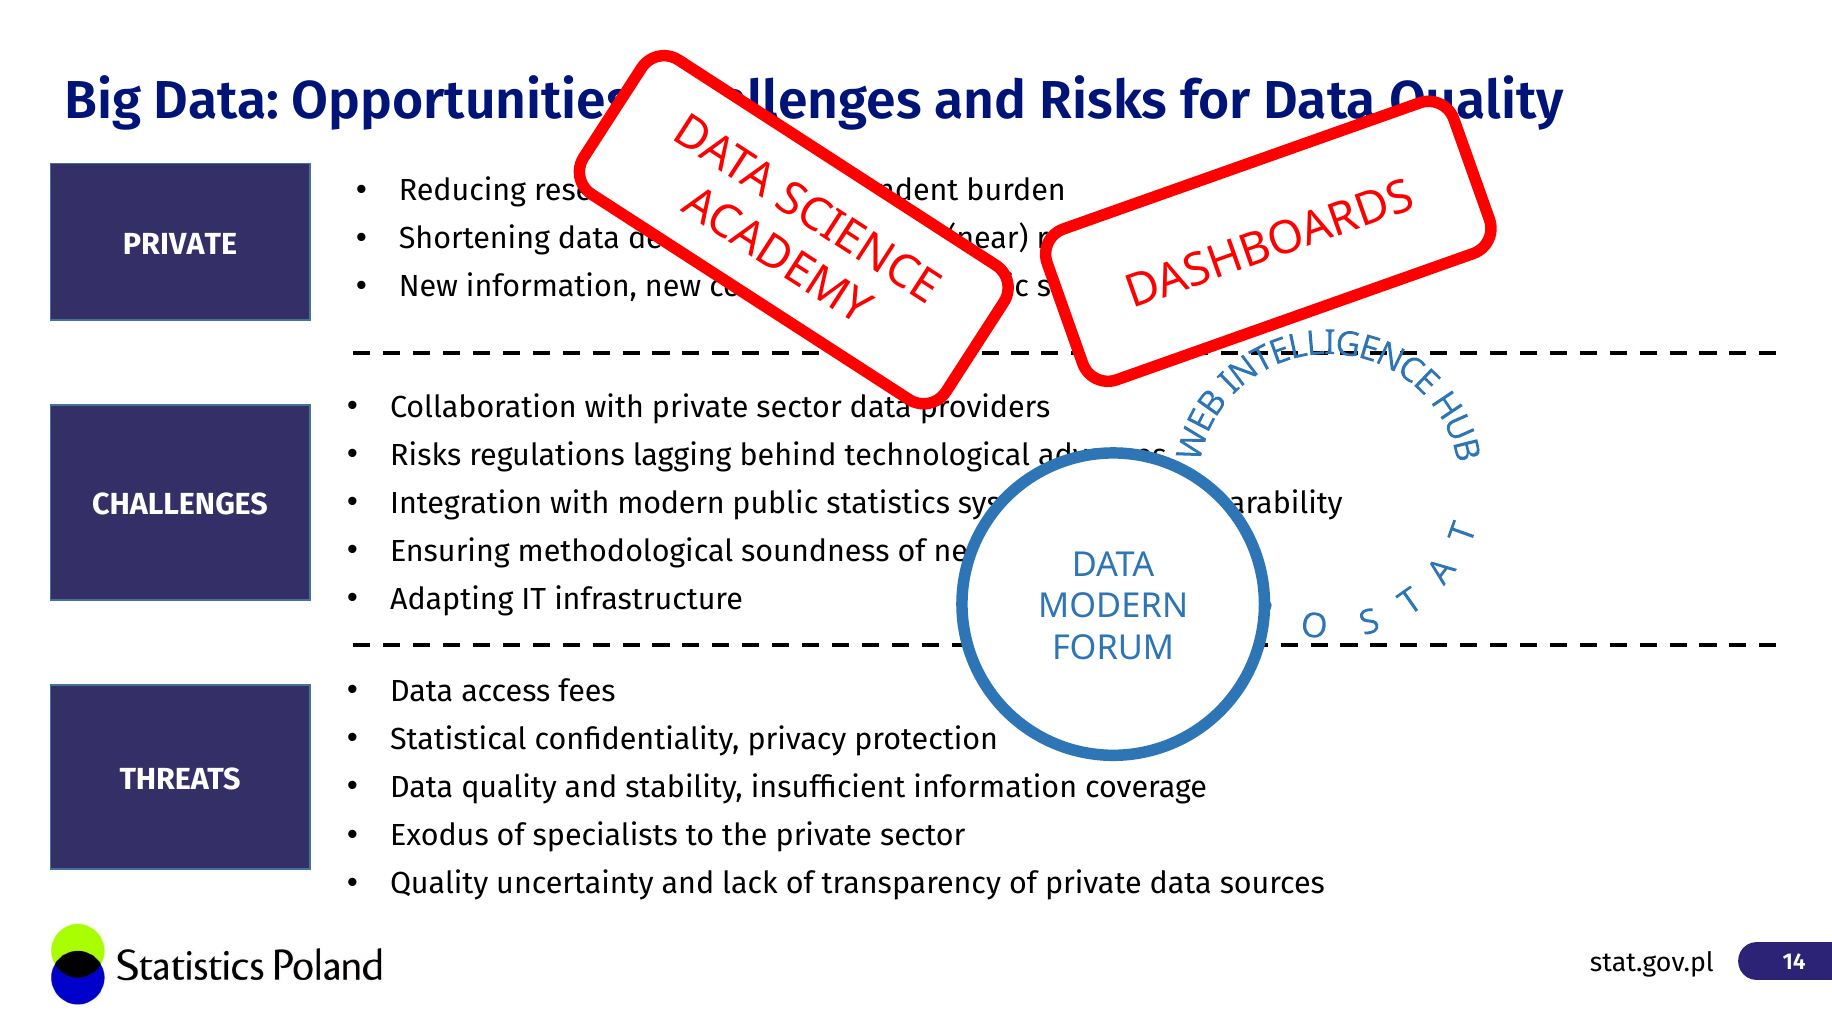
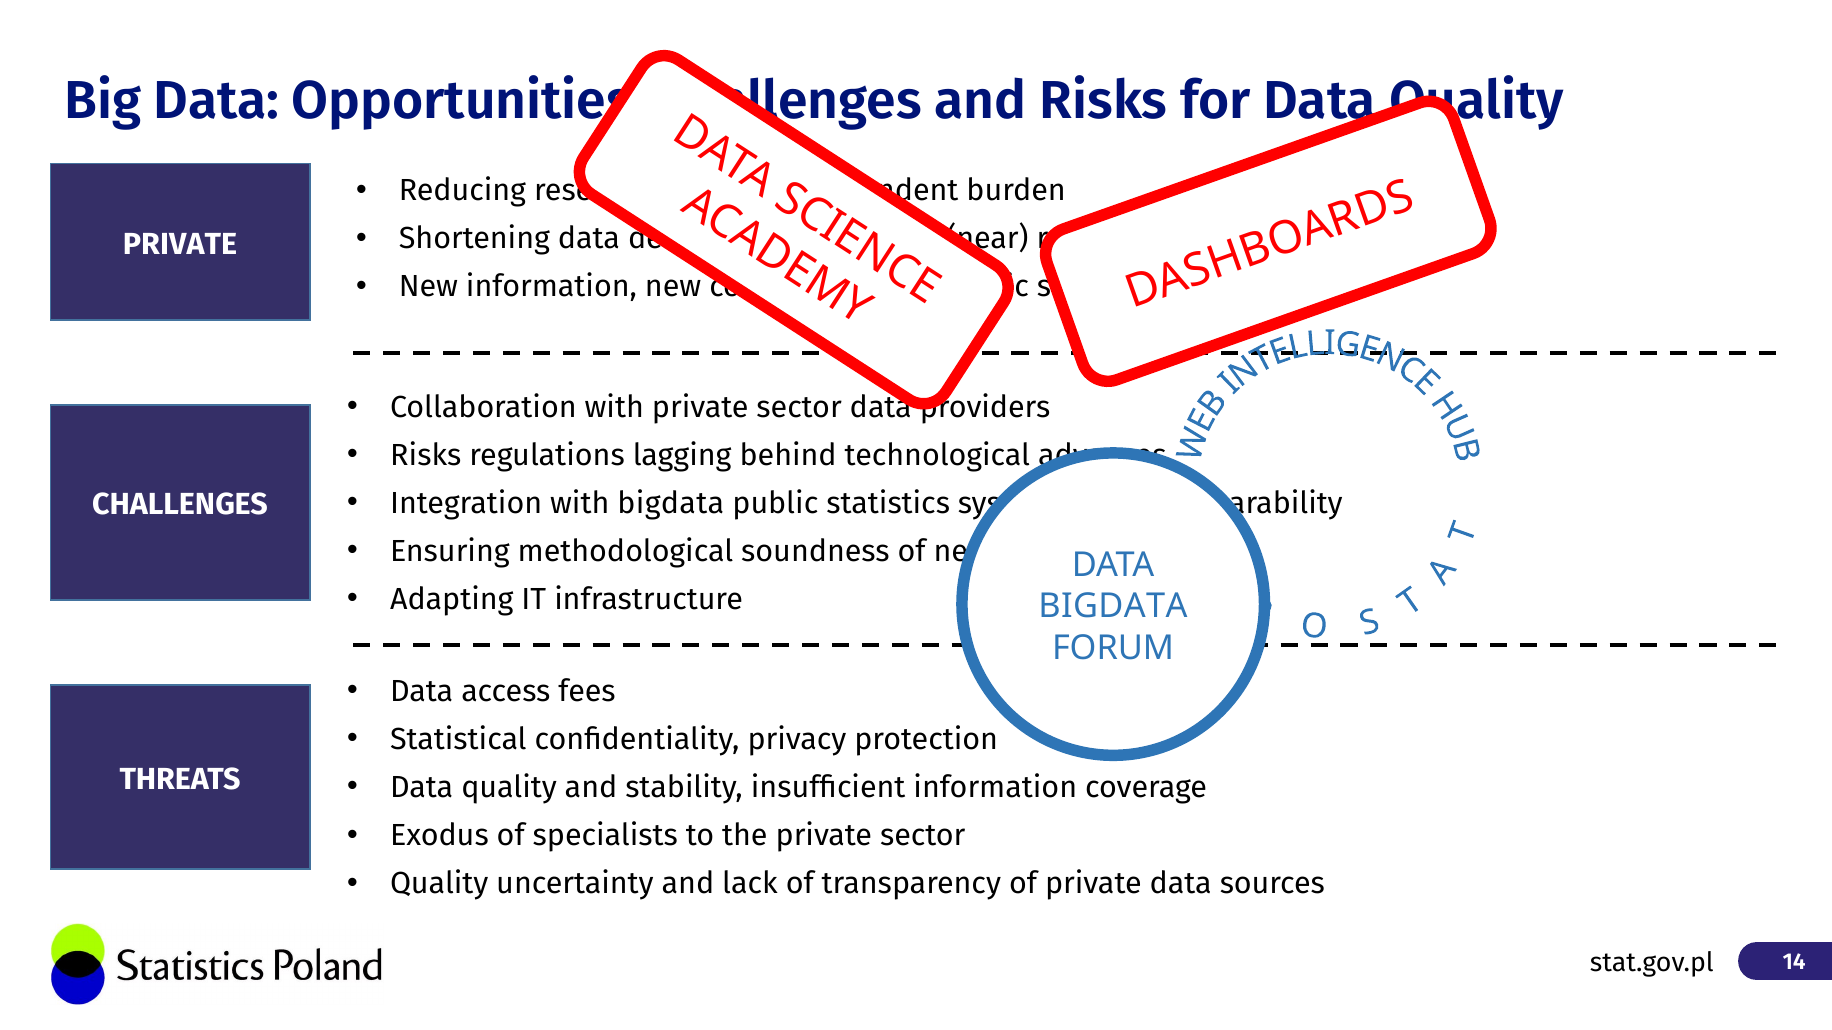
with modern: modern -> bigdata
MODERN at (1113, 607): MODERN -> BIGDATA
